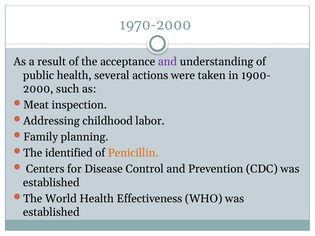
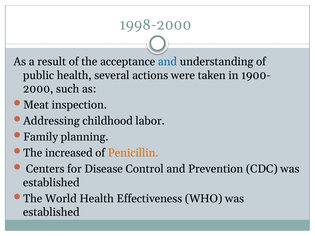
1970-2000: 1970-2000 -> 1998-2000
and at (167, 62) colour: purple -> blue
identified: identified -> increased
